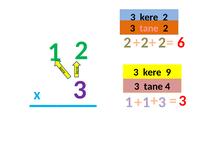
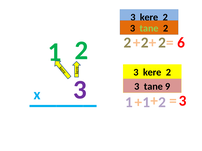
tane at (149, 28) colour: pink -> light green
9 at (168, 72): 9 -> 2
4: 4 -> 9
1 3: 3 -> 2
